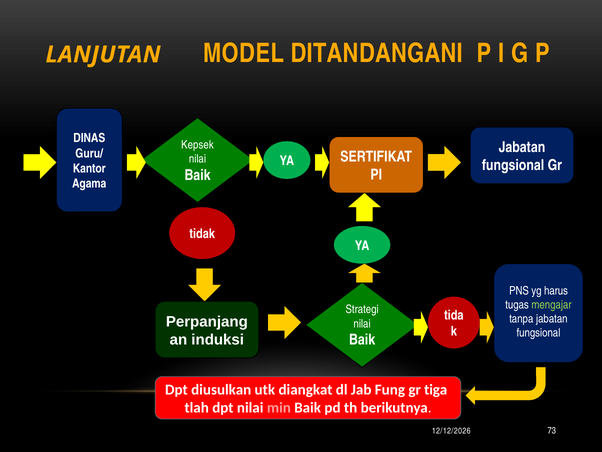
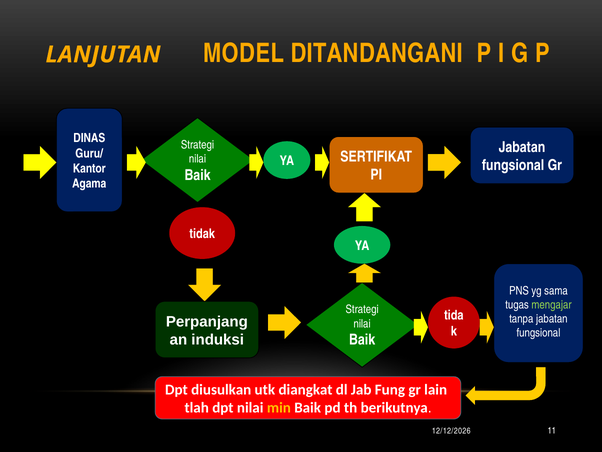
Kepsek at (197, 145): Kepsek -> Strategi
harus: harus -> sama
tiga: tiga -> lain
min colour: pink -> yellow
73: 73 -> 11
